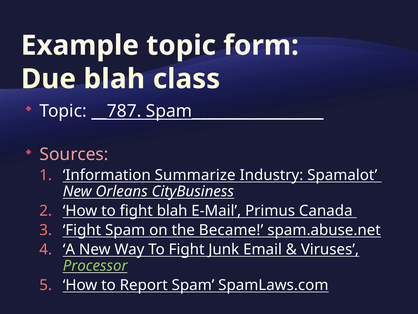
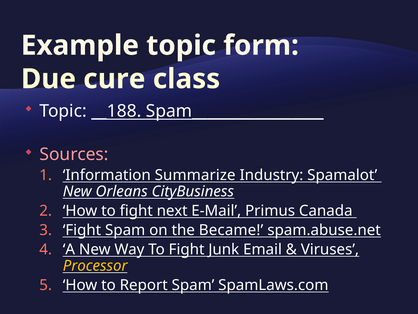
Due blah: blah -> cure
__787: __787 -> __188
fight blah: blah -> next
Processor colour: light green -> yellow
